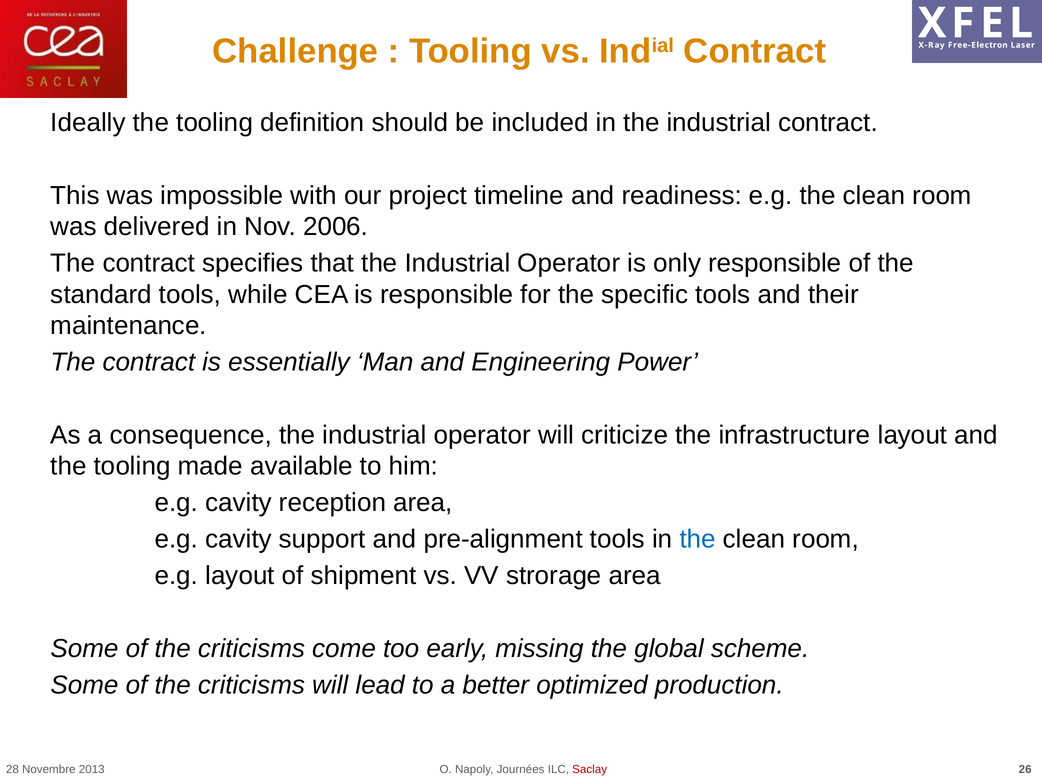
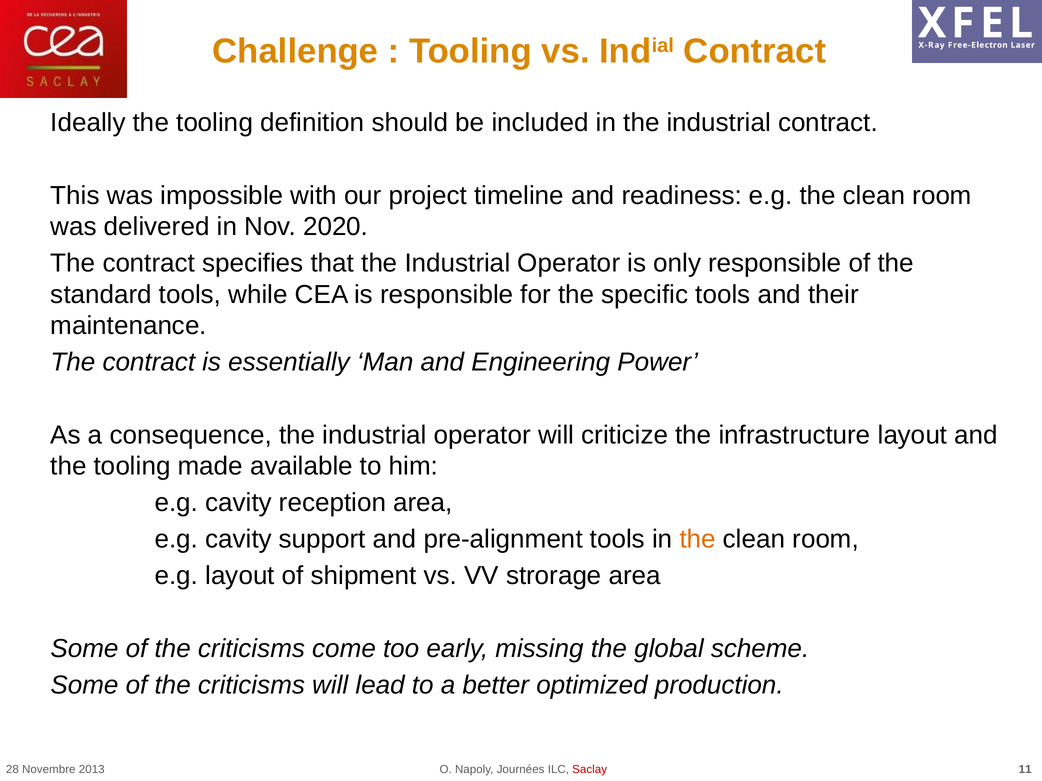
2006: 2006 -> 2020
the at (698, 540) colour: blue -> orange
26: 26 -> 11
